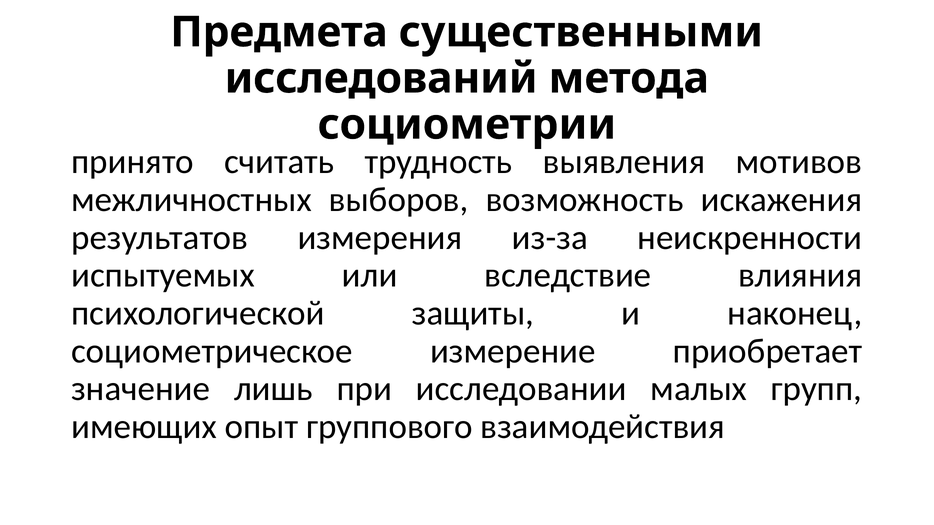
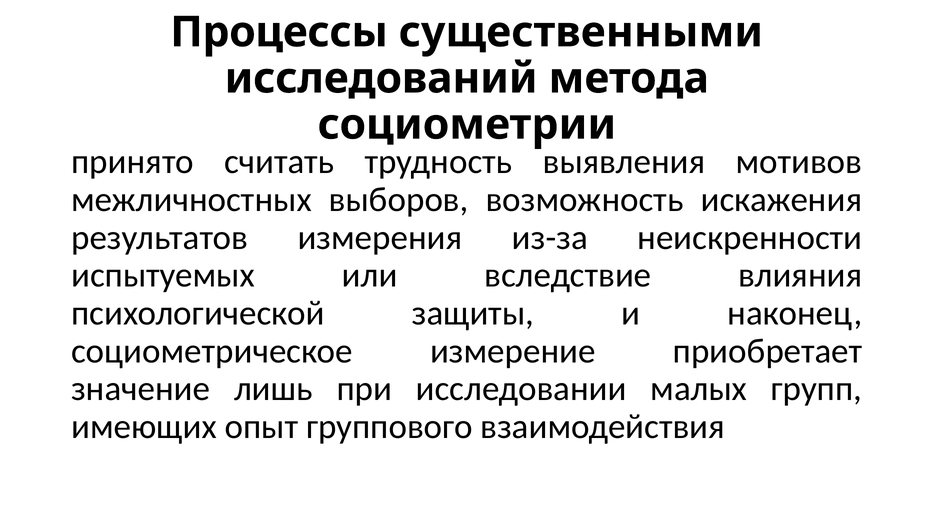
Предмета: Предмета -> Процессы
